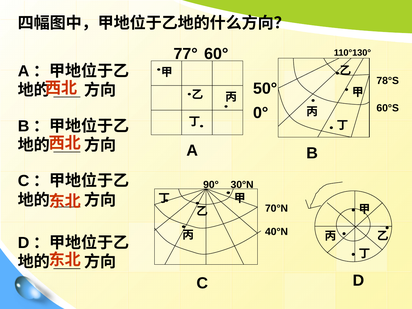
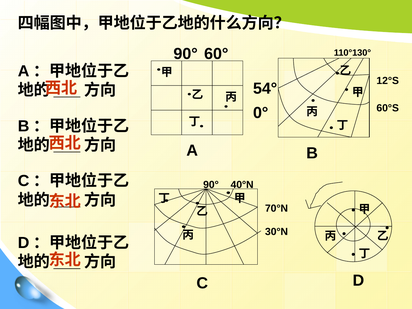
77° at (186, 54): 77° -> 90°
78°S: 78°S -> 12°S
50°: 50° -> 54°
30°N: 30°N -> 40°N
40°N: 40°N -> 30°N
